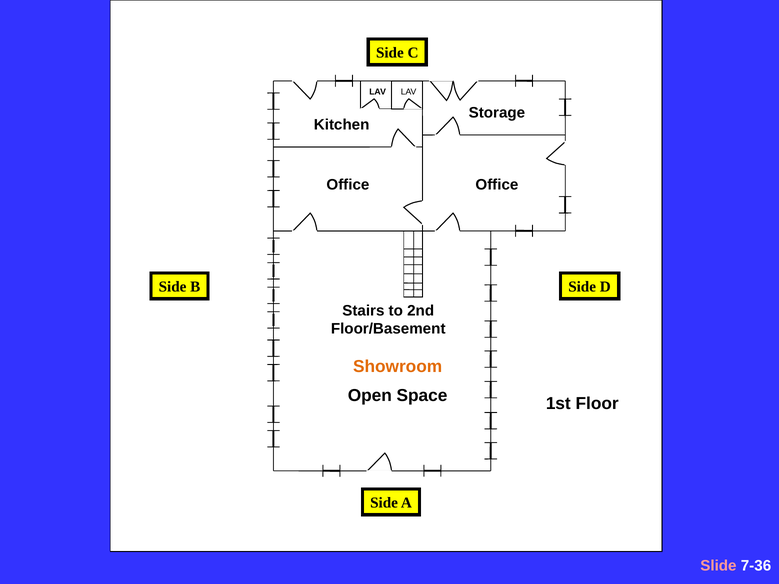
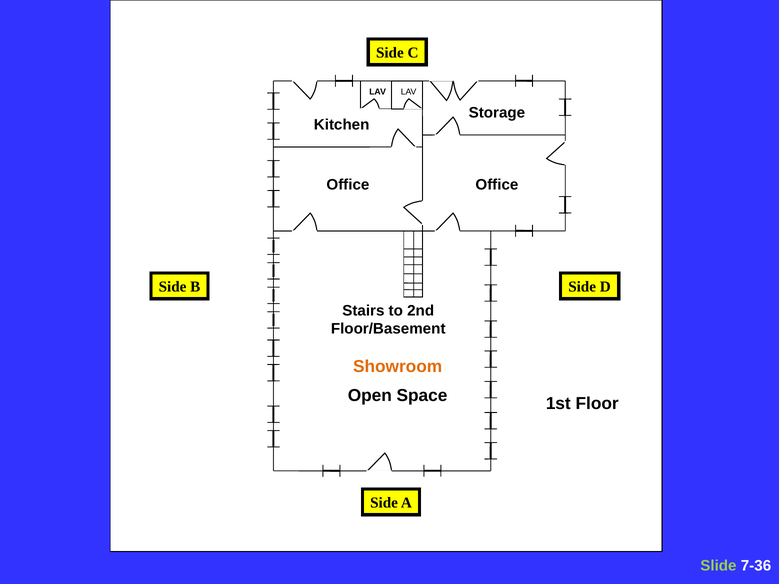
Slide colour: pink -> light green
